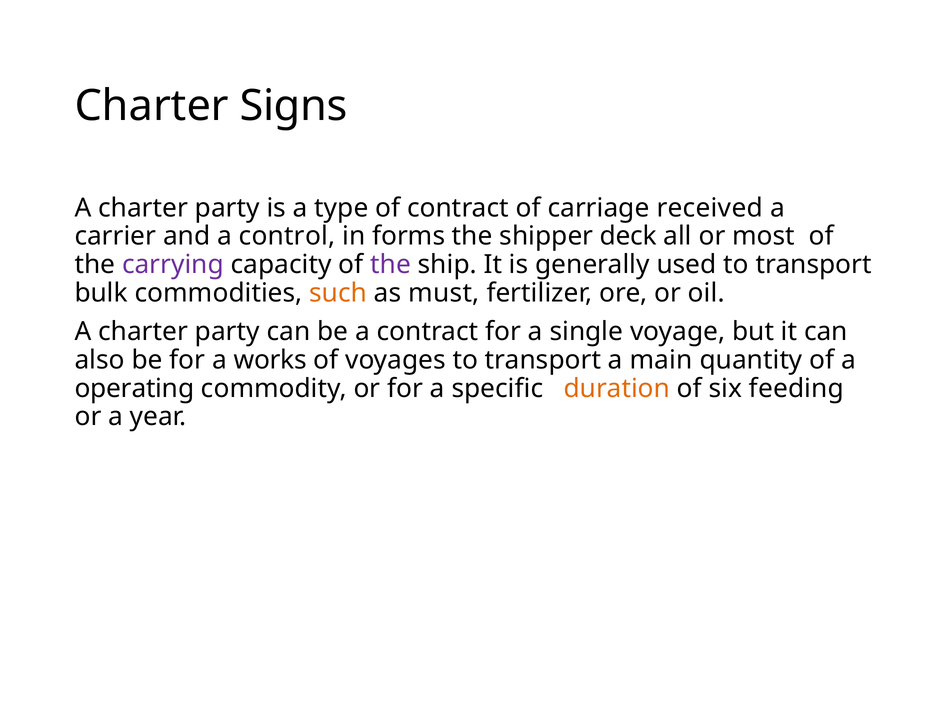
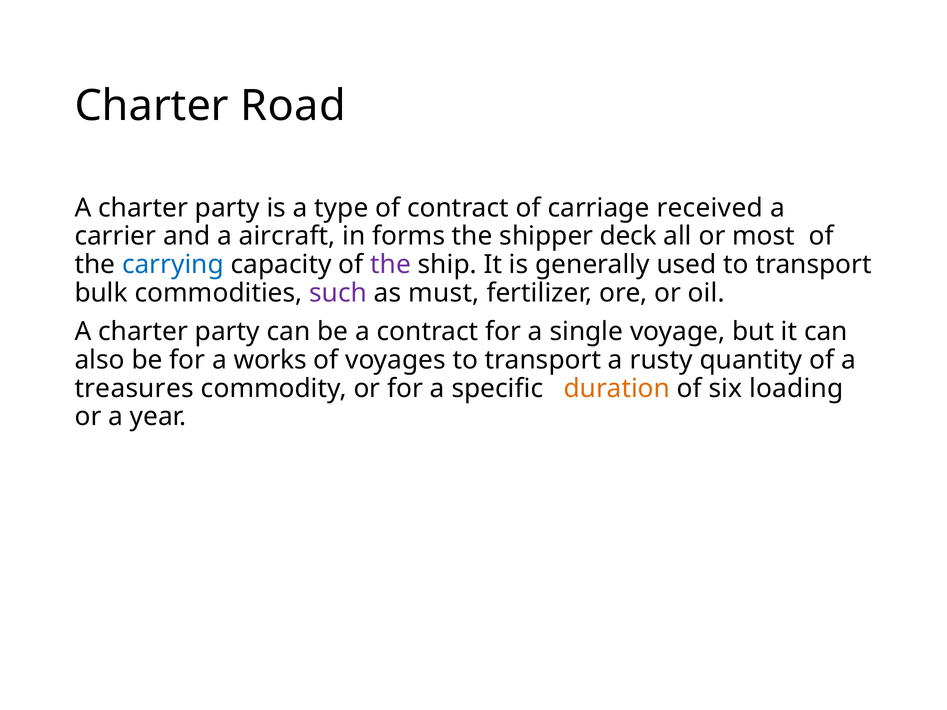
Signs: Signs -> Road
control: control -> aircraft
carrying colour: purple -> blue
such colour: orange -> purple
main: main -> rusty
operating: operating -> treasures
feeding: feeding -> loading
